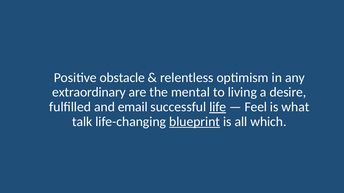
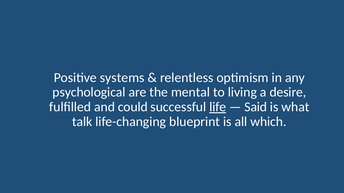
obstacle: obstacle -> systems
extraordinary: extraordinary -> psychological
email: email -> could
Feel: Feel -> Said
blueprint underline: present -> none
